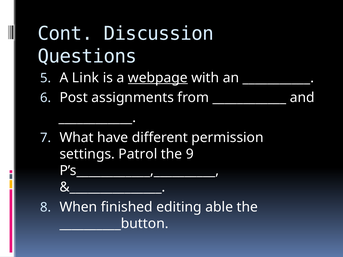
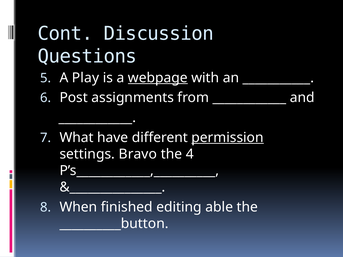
Link: Link -> Play
permission underline: none -> present
Patrol: Patrol -> Bravo
9: 9 -> 4
